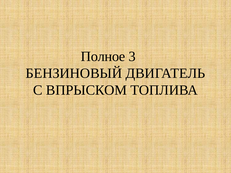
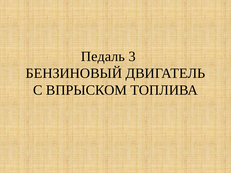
Полное: Полное -> Педаль
